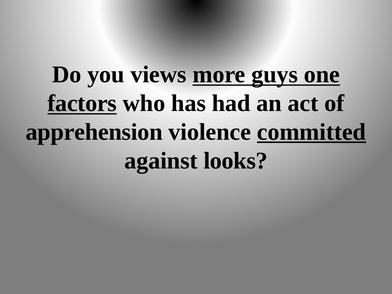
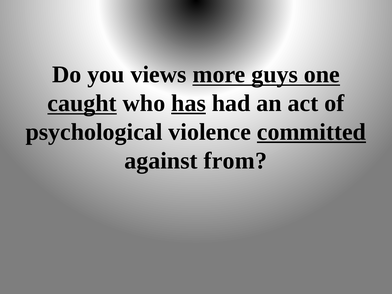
factors: factors -> caught
has underline: none -> present
apprehension: apprehension -> psychological
looks: looks -> from
